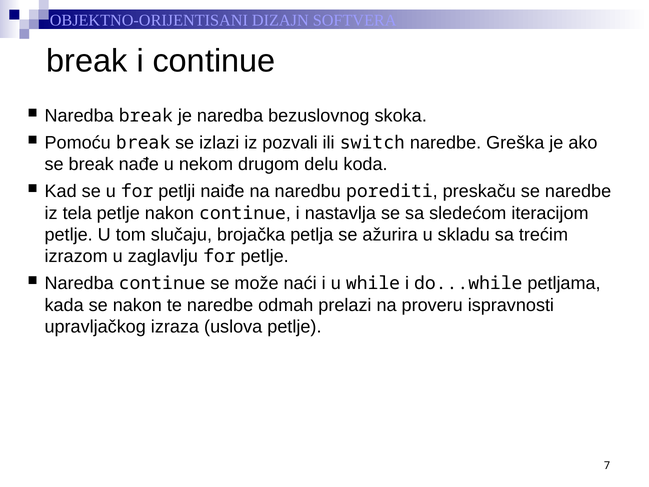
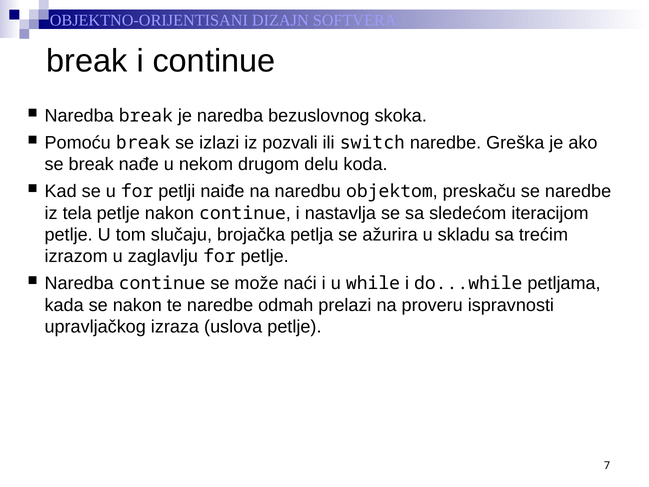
porediti: porediti -> objektom
